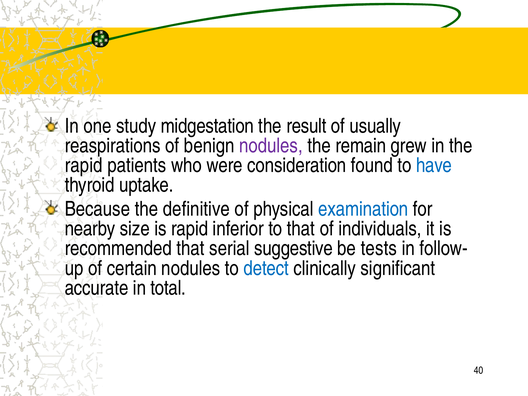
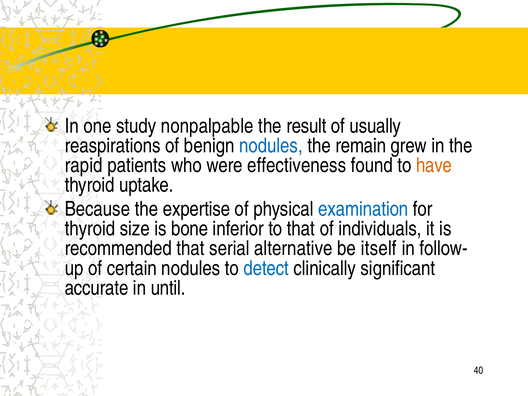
midgestation: midgestation -> nonpalpable
nodules at (271, 146) colour: purple -> blue
consideration: consideration -> effectiveness
have colour: blue -> orange
definitive: definitive -> expertise
nearby at (90, 229): nearby -> thyroid
is rapid: rapid -> bone
suggestive: suggestive -> alternative
tests: tests -> itself
total: total -> until
